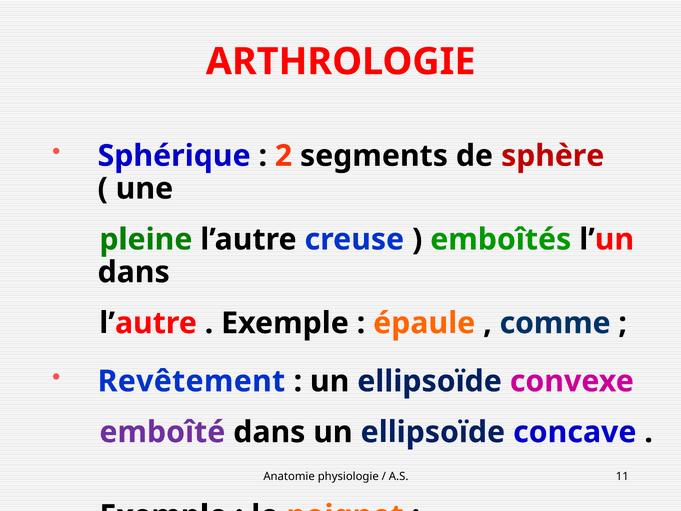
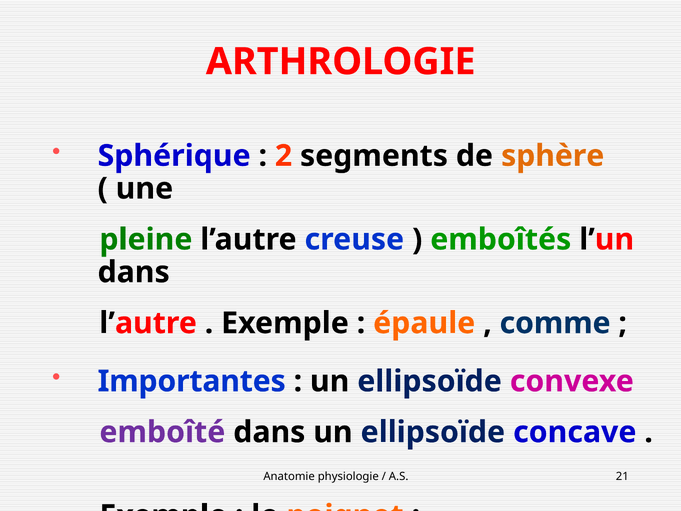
sphère colour: red -> orange
Revêtement: Revêtement -> Importantes
11: 11 -> 21
